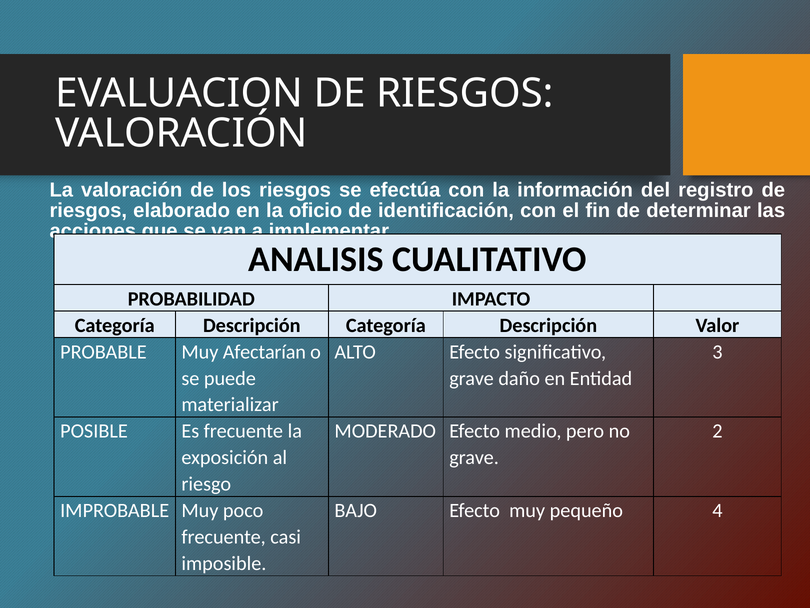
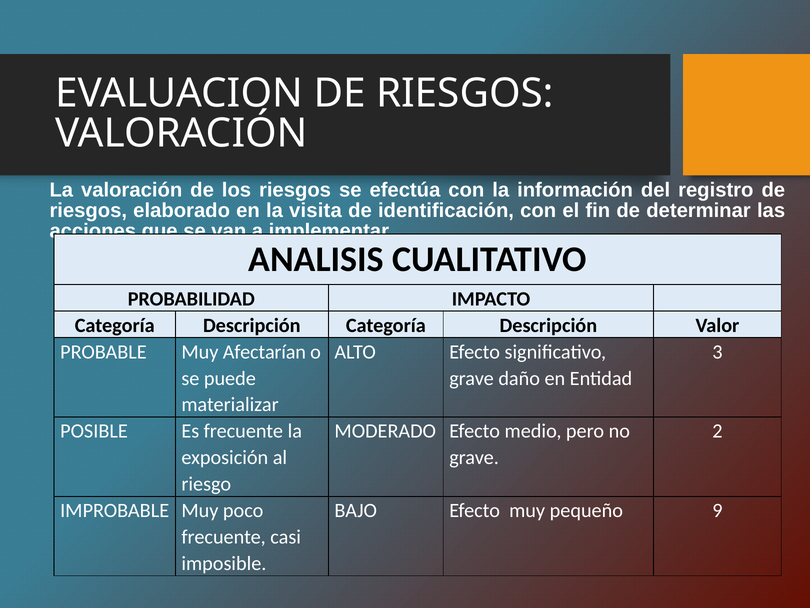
oficio: oficio -> visita
4: 4 -> 9
